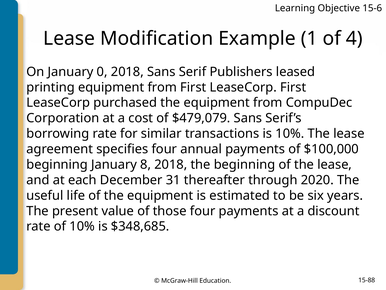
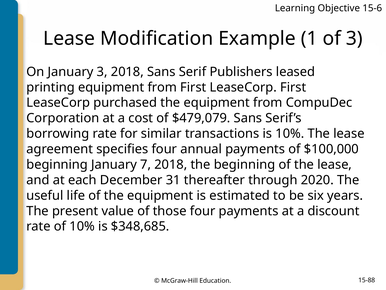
of 4: 4 -> 3
January 0: 0 -> 3
8: 8 -> 7
